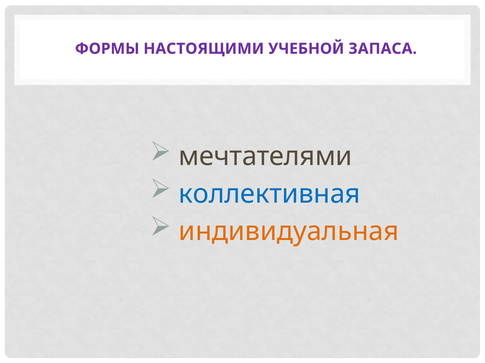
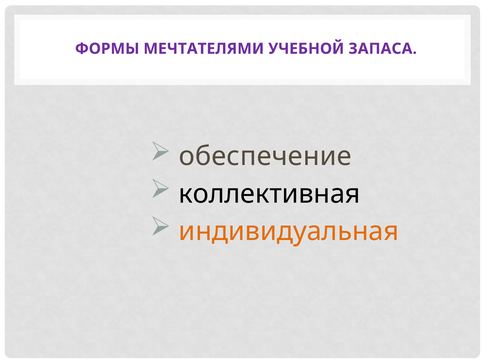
НАСТОЯЩИМИ: НАСТОЯЩИМИ -> МЕЧТАТЕЛЯМИ
мечтателями: мечтателями -> обеспечение
коллективная colour: blue -> black
